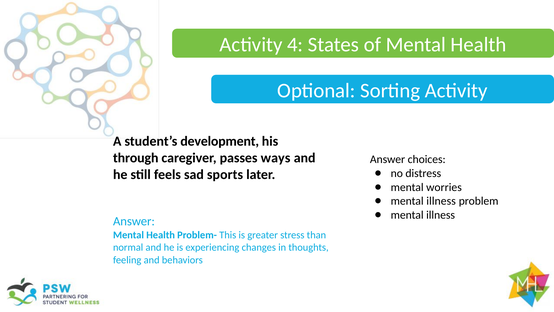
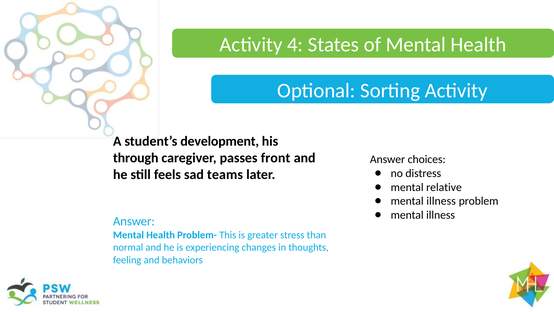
ways: ways -> front
sports: sports -> teams
worries: worries -> relative
